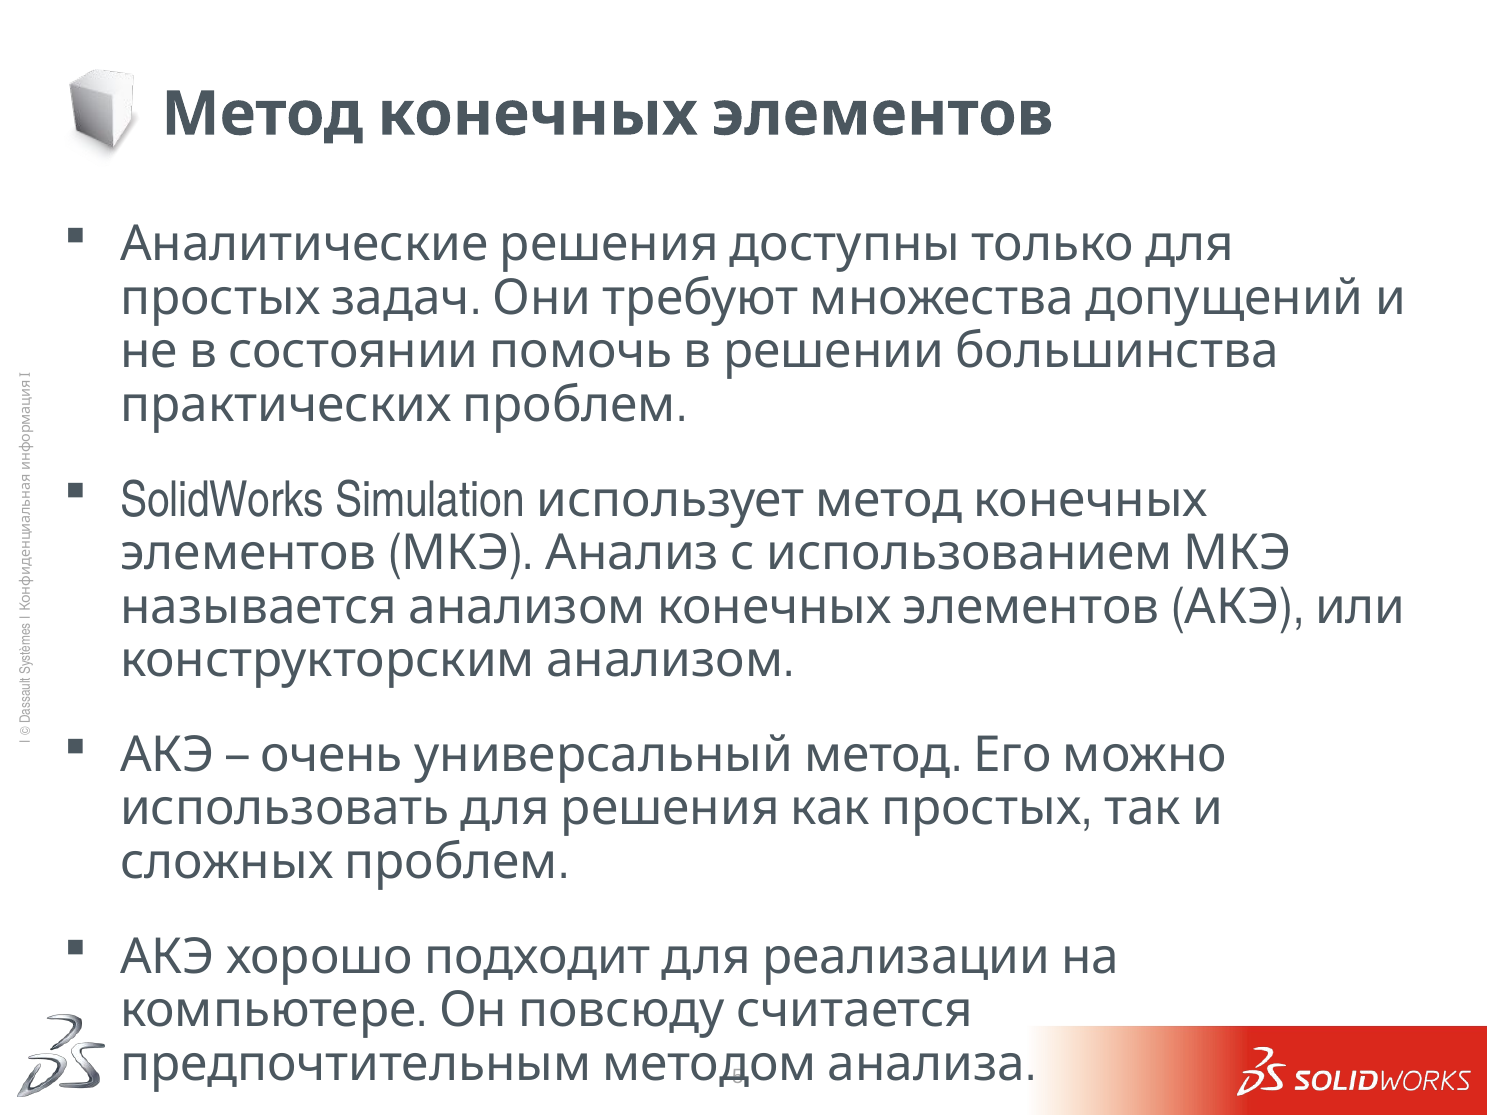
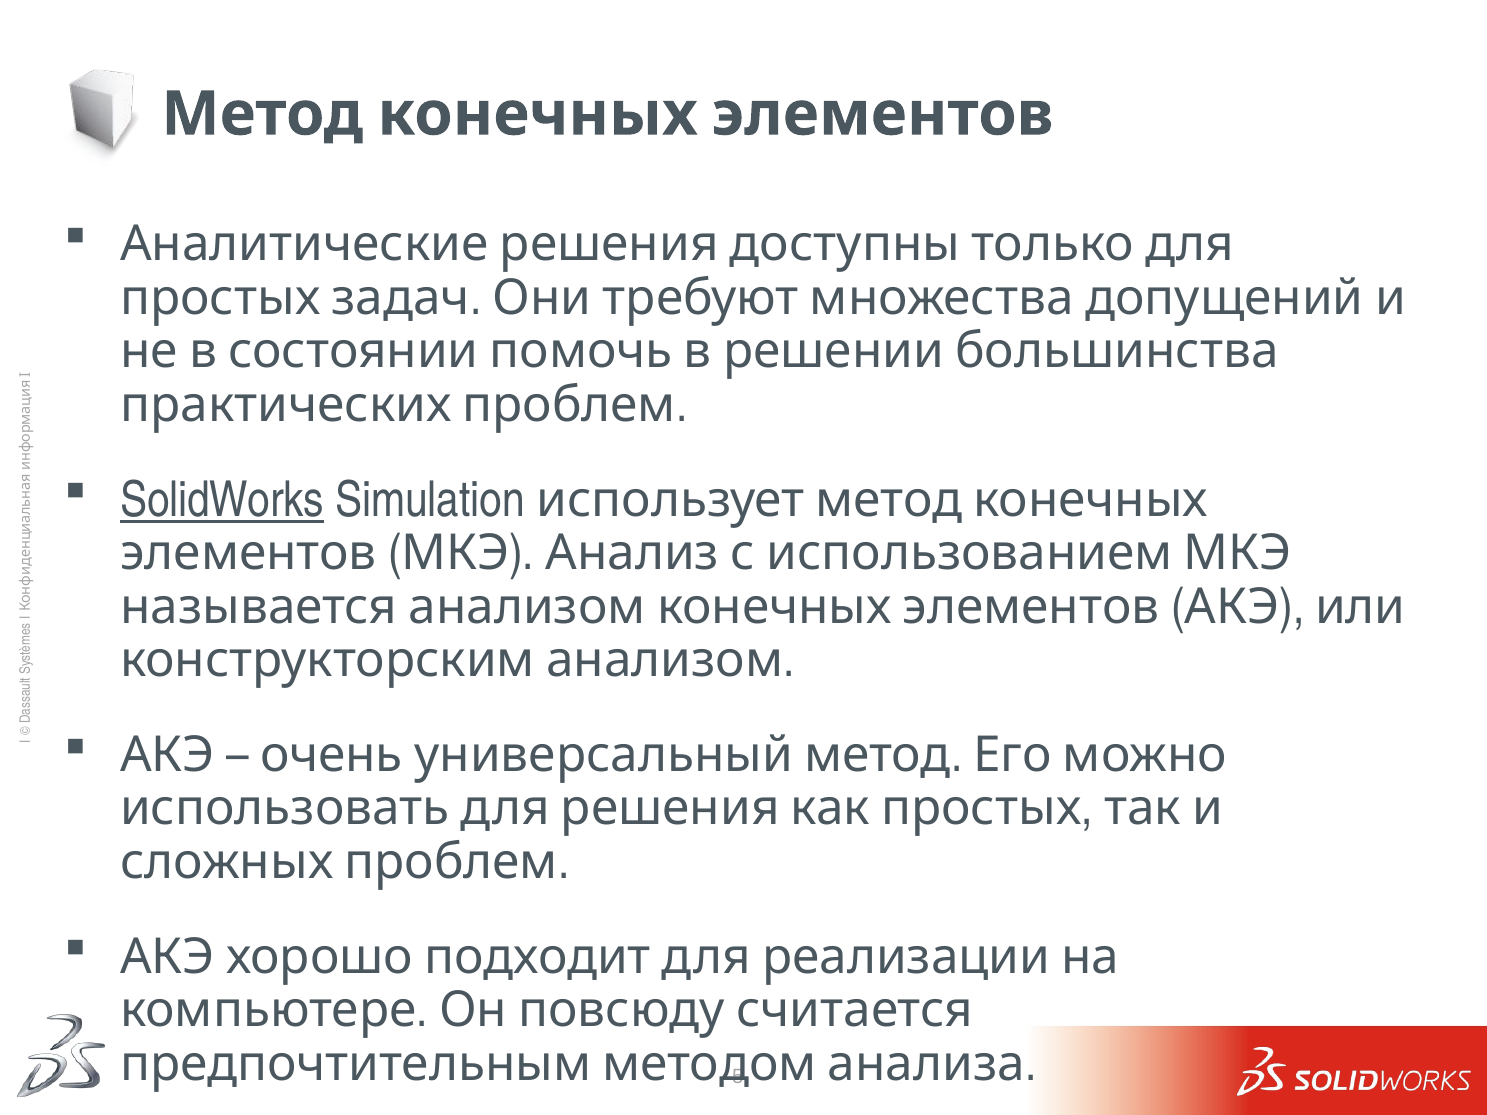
SolidWorks underline: none -> present
